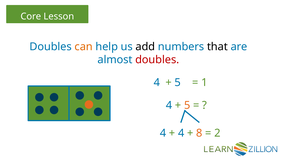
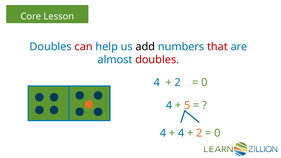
can colour: orange -> red
that colour: black -> red
5 at (178, 83): 5 -> 2
1 at (204, 83): 1 -> 0
8 at (199, 133): 8 -> 2
2 at (217, 133): 2 -> 0
